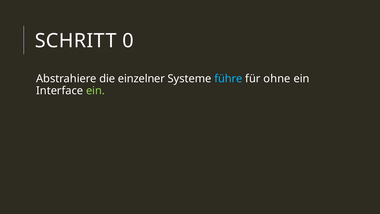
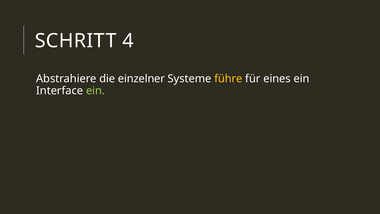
0: 0 -> 4
führe colour: light blue -> yellow
ohne: ohne -> eines
